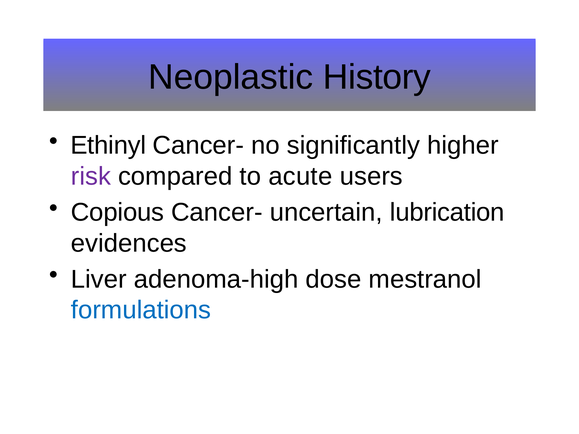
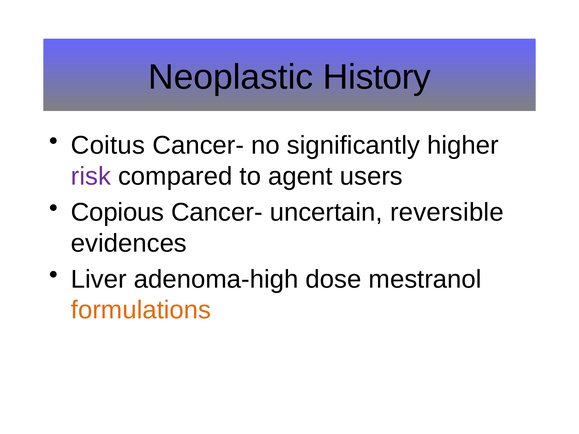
Ethinyl: Ethinyl -> Coitus
acute: acute -> agent
lubrication: lubrication -> reversible
formulations colour: blue -> orange
